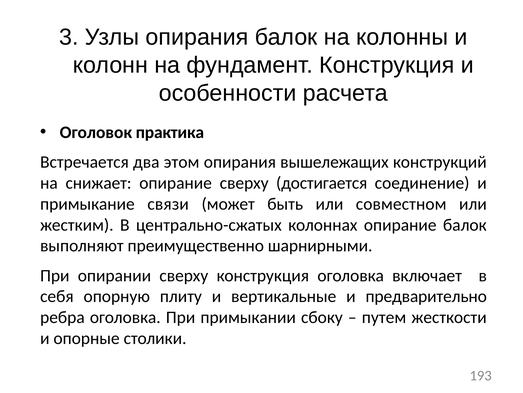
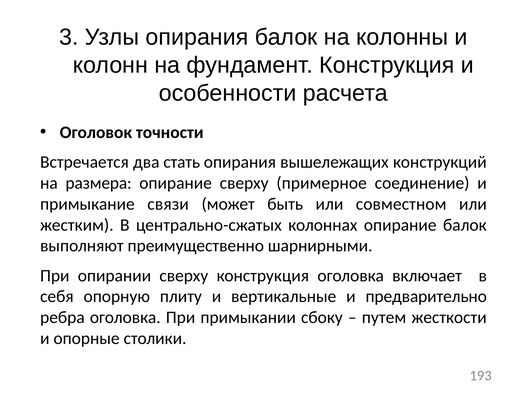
практика: практика -> точности
этом: этом -> стать
снижает: снижает -> размера
достигается: достигается -> примерное
